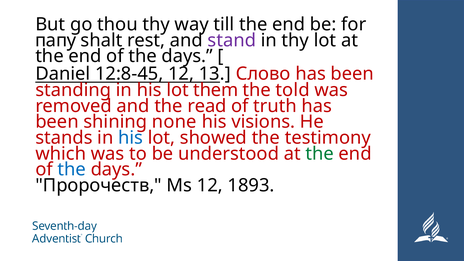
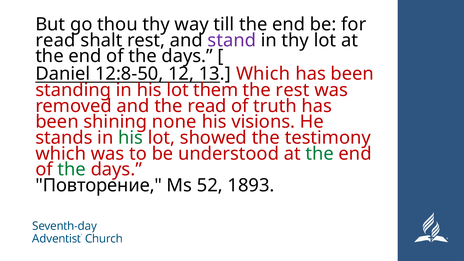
папу at (56, 40): папу -> read
12:8-45: 12:8-45 -> 12:8-50
13 Слово: Слово -> Which
the told: told -> rest
his at (131, 138) colour: blue -> green
the at (72, 169) colour: blue -> green
Пророчеств: Пророчеств -> Повторение
Ms 12: 12 -> 52
